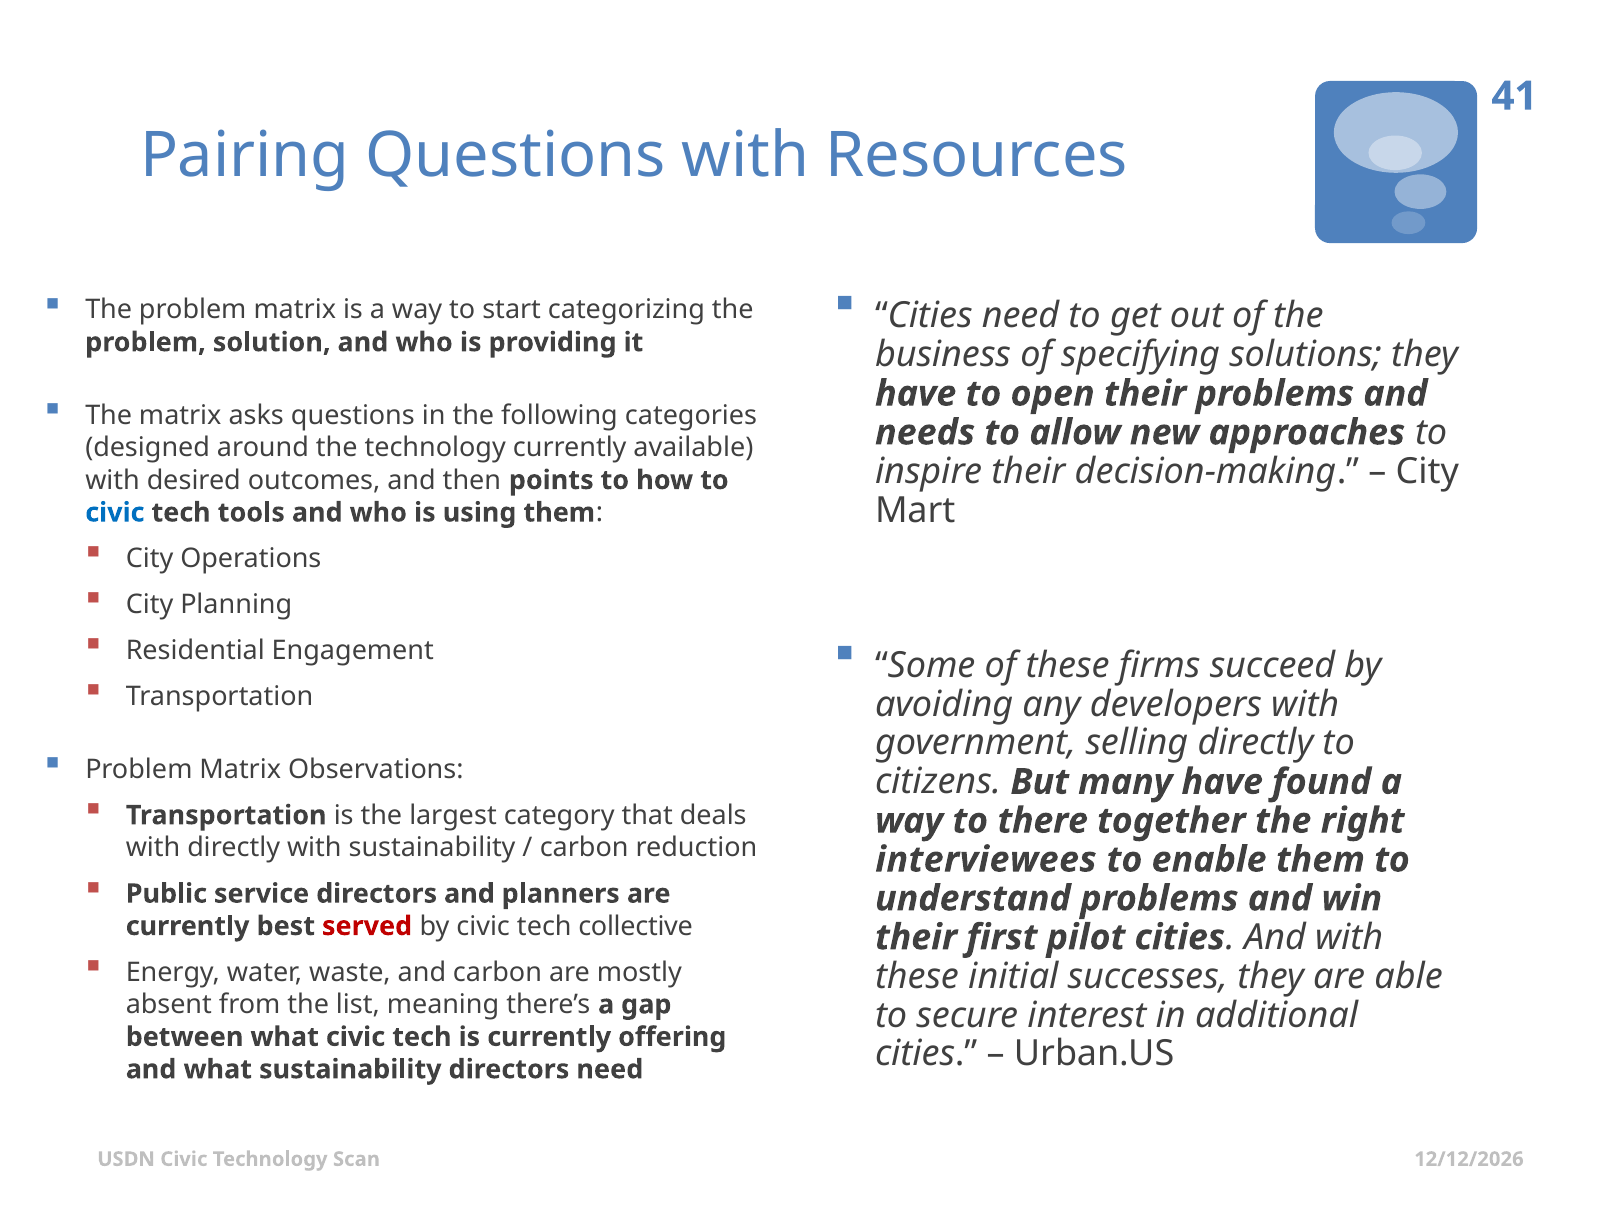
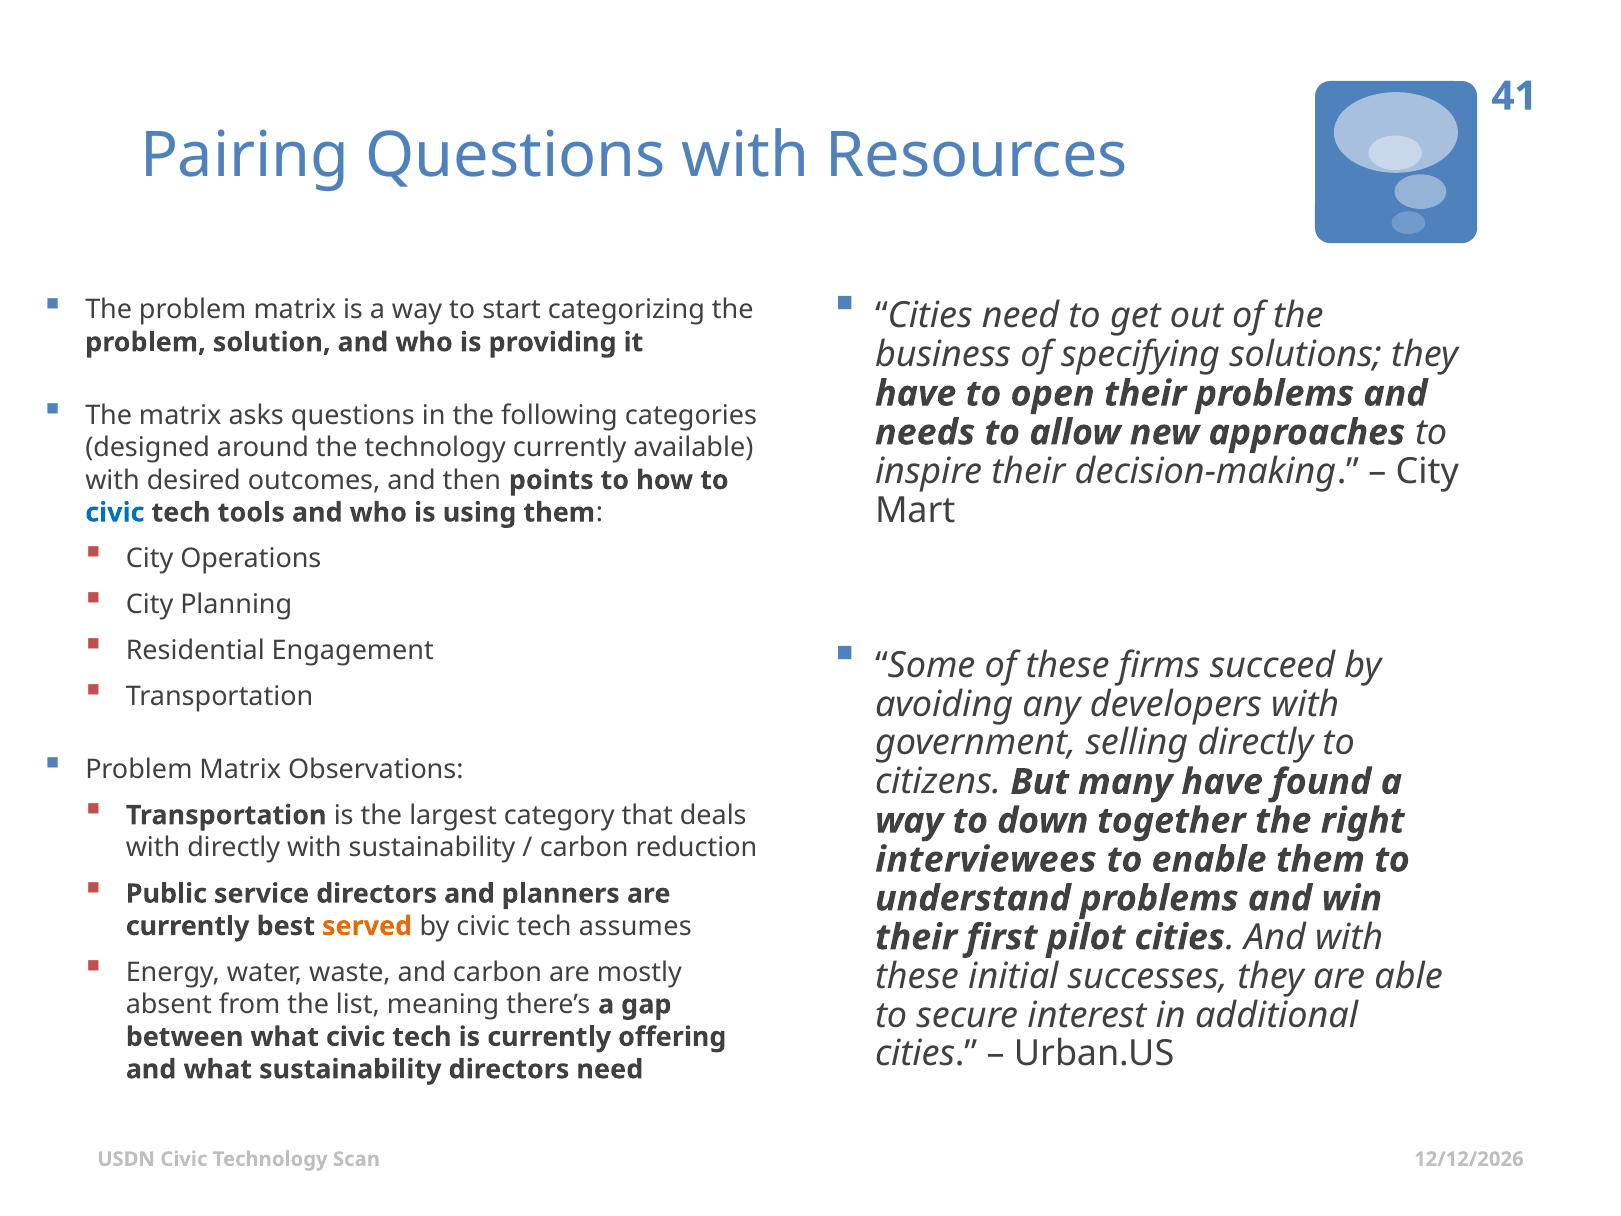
there: there -> down
served colour: red -> orange
collective: collective -> assumes
